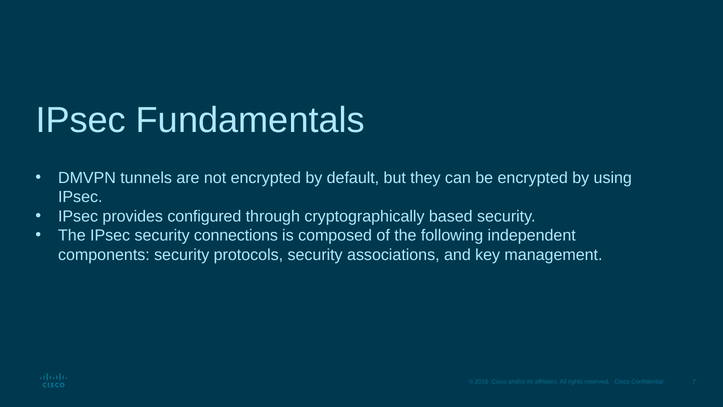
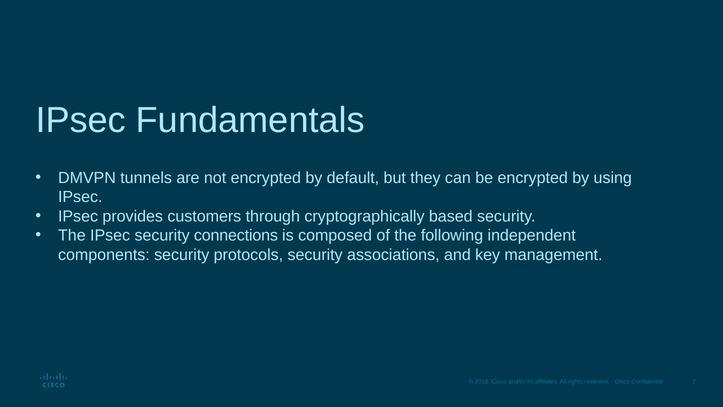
configured: configured -> customers
